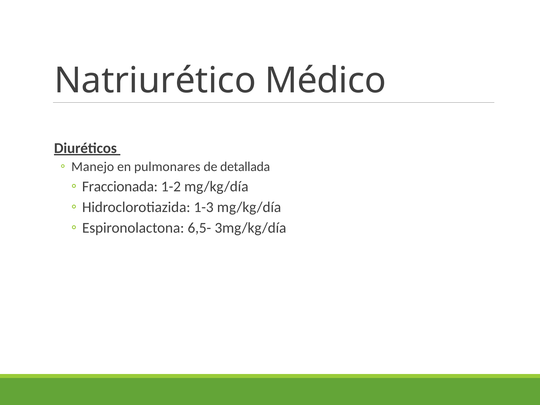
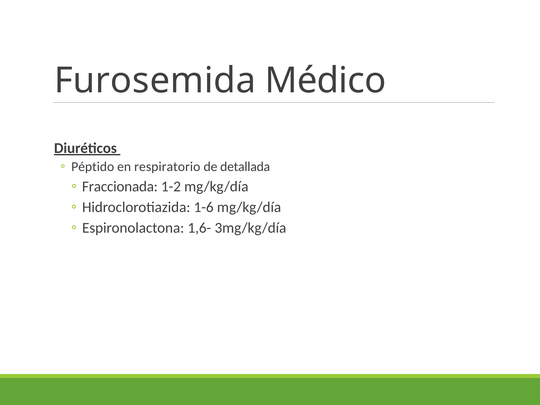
Natriurético: Natriurético -> Furosemida
Manejo: Manejo -> Péptido
pulmonares: pulmonares -> respiratorio
1-3: 1-3 -> 1-6
6,5-: 6,5- -> 1,6-
